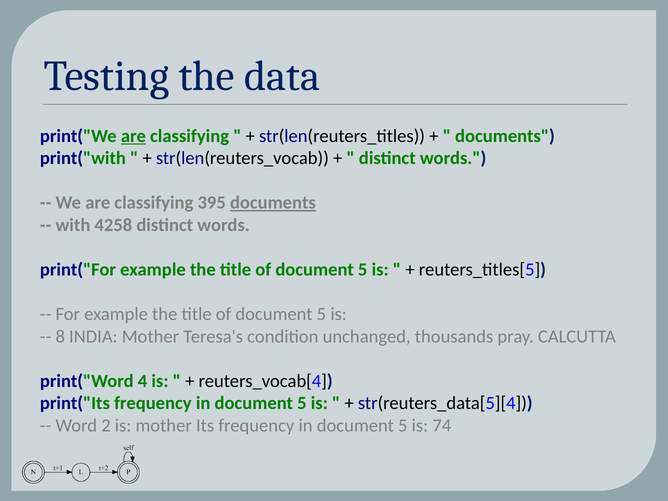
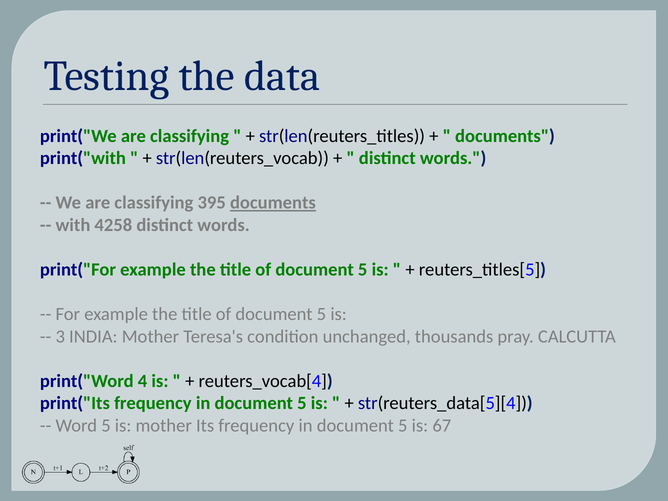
are at (133, 136) underline: present -> none
8: 8 -> 3
Word 2: 2 -> 5
74: 74 -> 67
